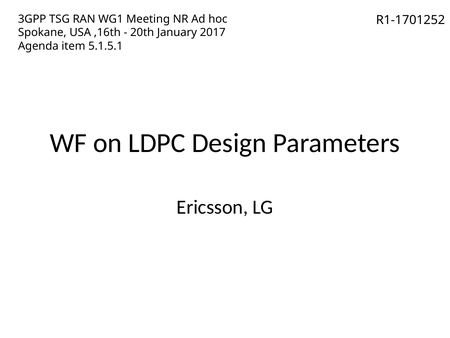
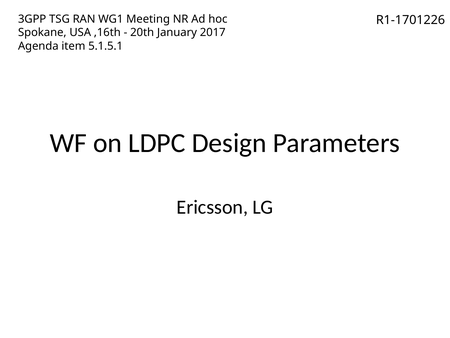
R1-1701252: R1-1701252 -> R1-1701226
